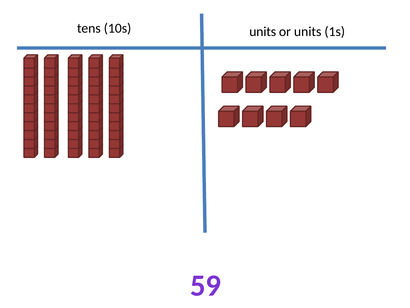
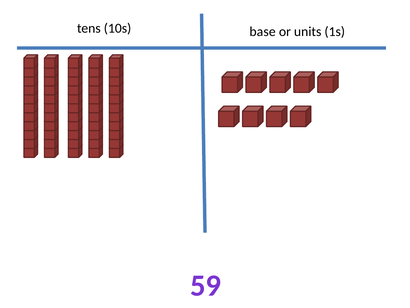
10s units: units -> base
